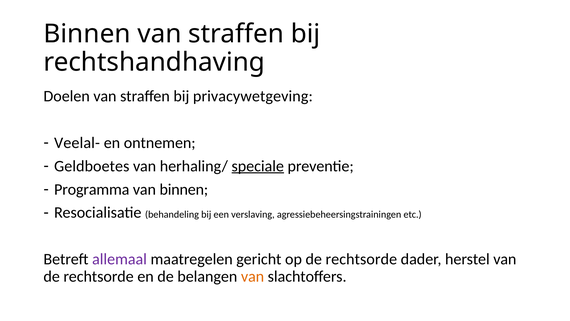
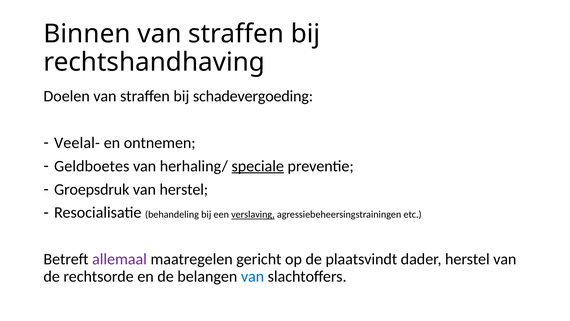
privacywetgeving: privacywetgeving -> schadevergoeding
Programma: Programma -> Groepsdruk
van binnen: binnen -> herstel
verslaving underline: none -> present
op de rechtsorde: rechtsorde -> plaatsvindt
van at (253, 276) colour: orange -> blue
